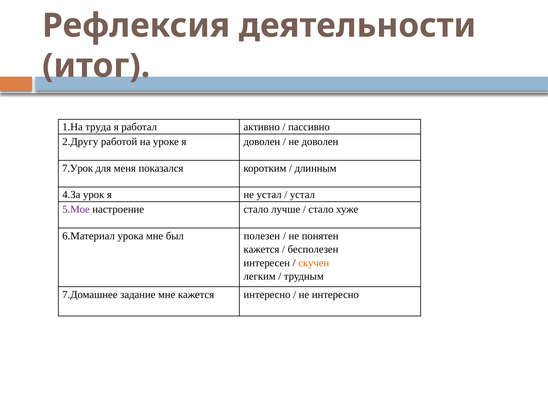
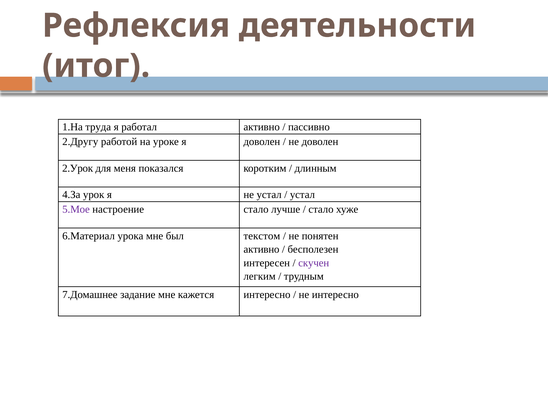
7.Урок: 7.Урок -> 2.Урок
полезен: полезен -> текстом
кажется at (261, 249): кажется -> активно
скучен colour: orange -> purple
